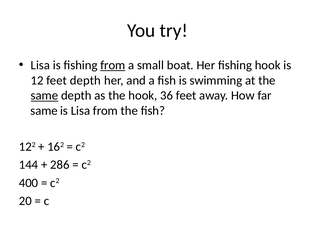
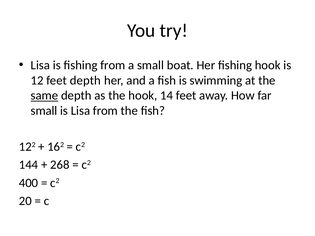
from at (113, 65) underline: present -> none
36: 36 -> 14
same at (44, 111): same -> small
286: 286 -> 268
